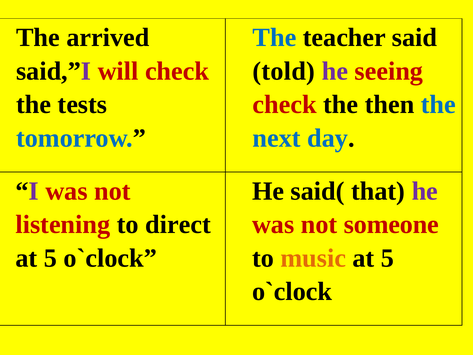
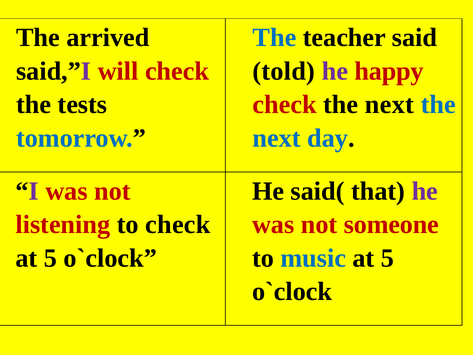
seeing: seeing -> happy
check the then: then -> next
to direct: direct -> check
music colour: orange -> blue
